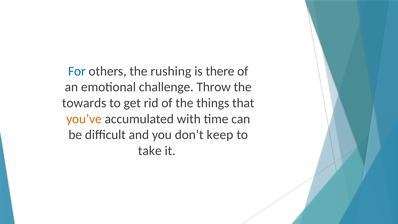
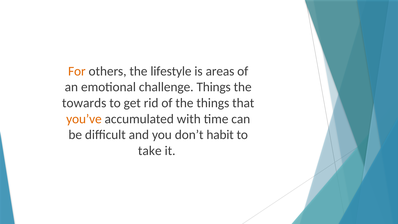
For colour: blue -> orange
rushing: rushing -> lifestyle
there: there -> areas
challenge Throw: Throw -> Things
keep: keep -> habit
